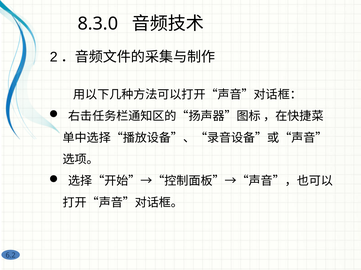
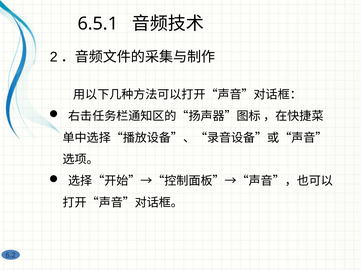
8.3.0: 8.3.0 -> 6.5.1
